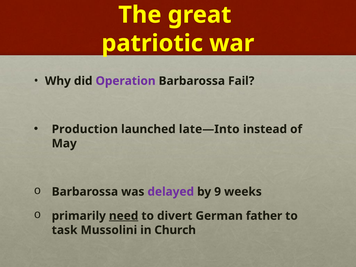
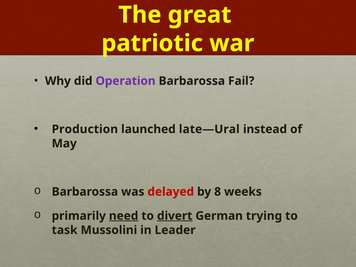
late—Into: late—Into -> late—Ural
delayed colour: purple -> red
9: 9 -> 8
divert underline: none -> present
father: father -> trying
Church: Church -> Leader
